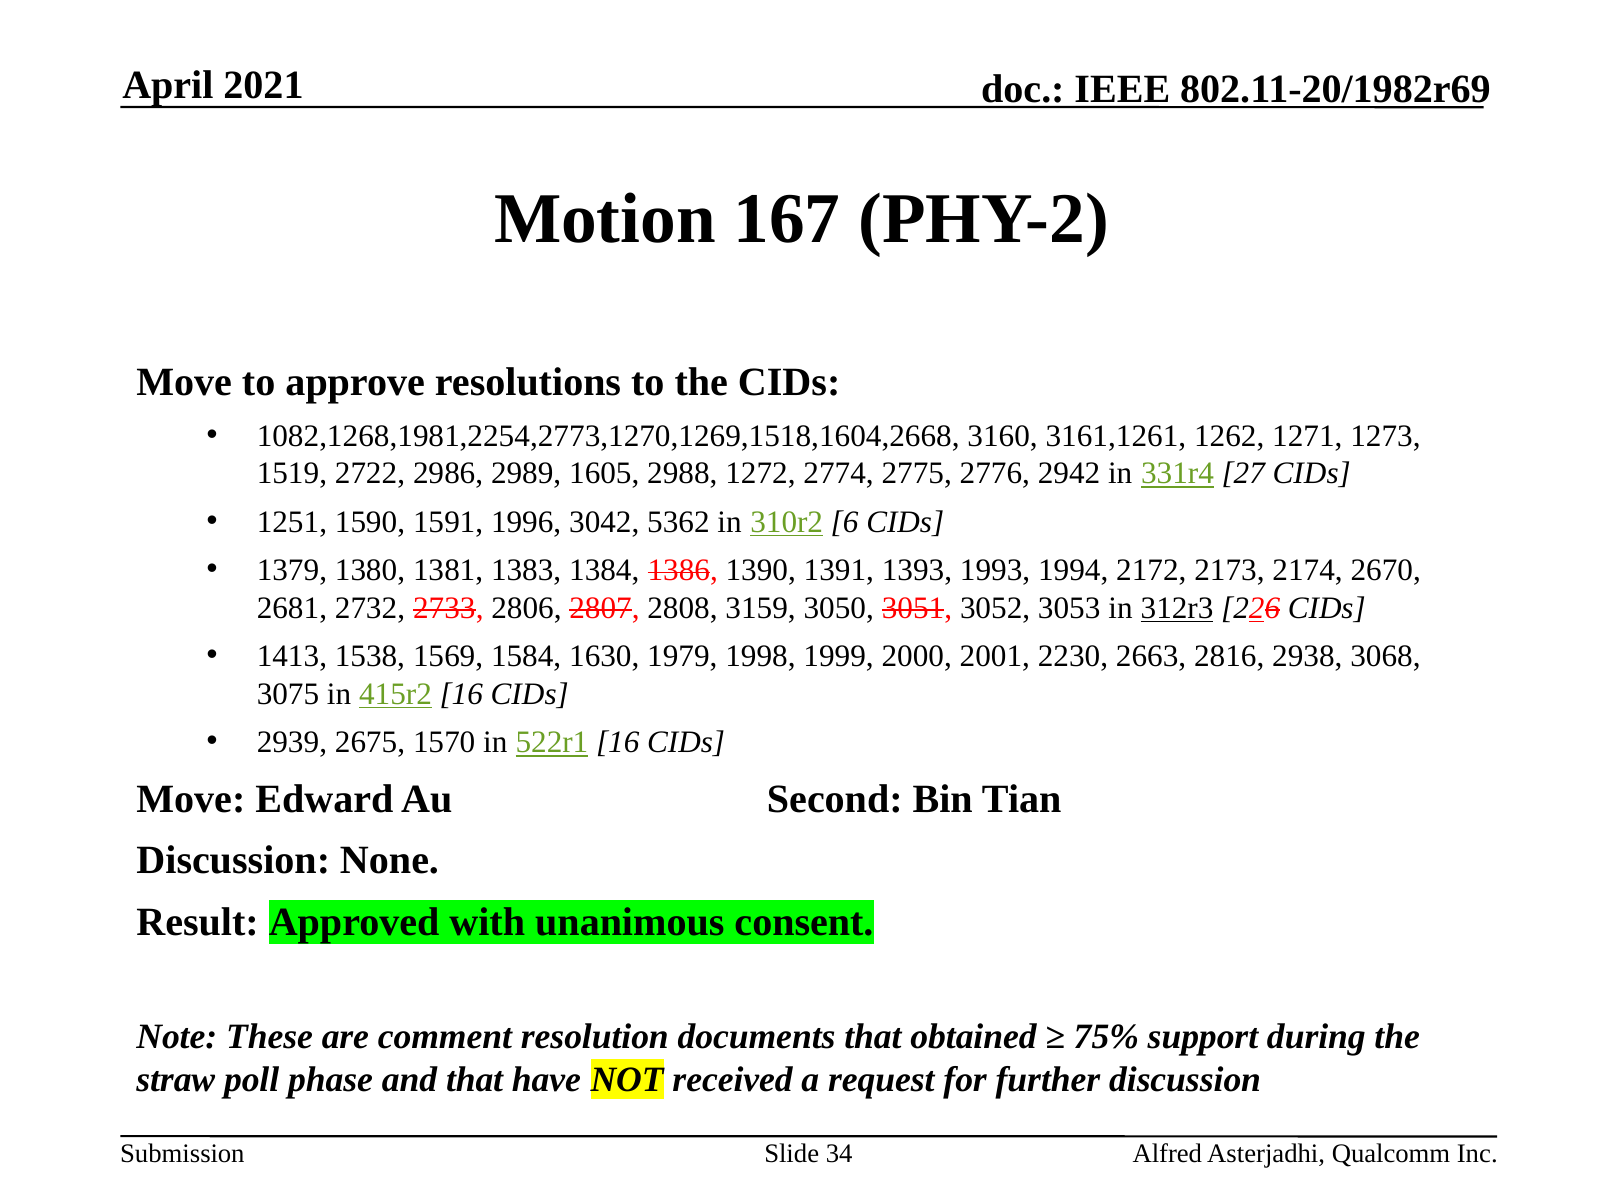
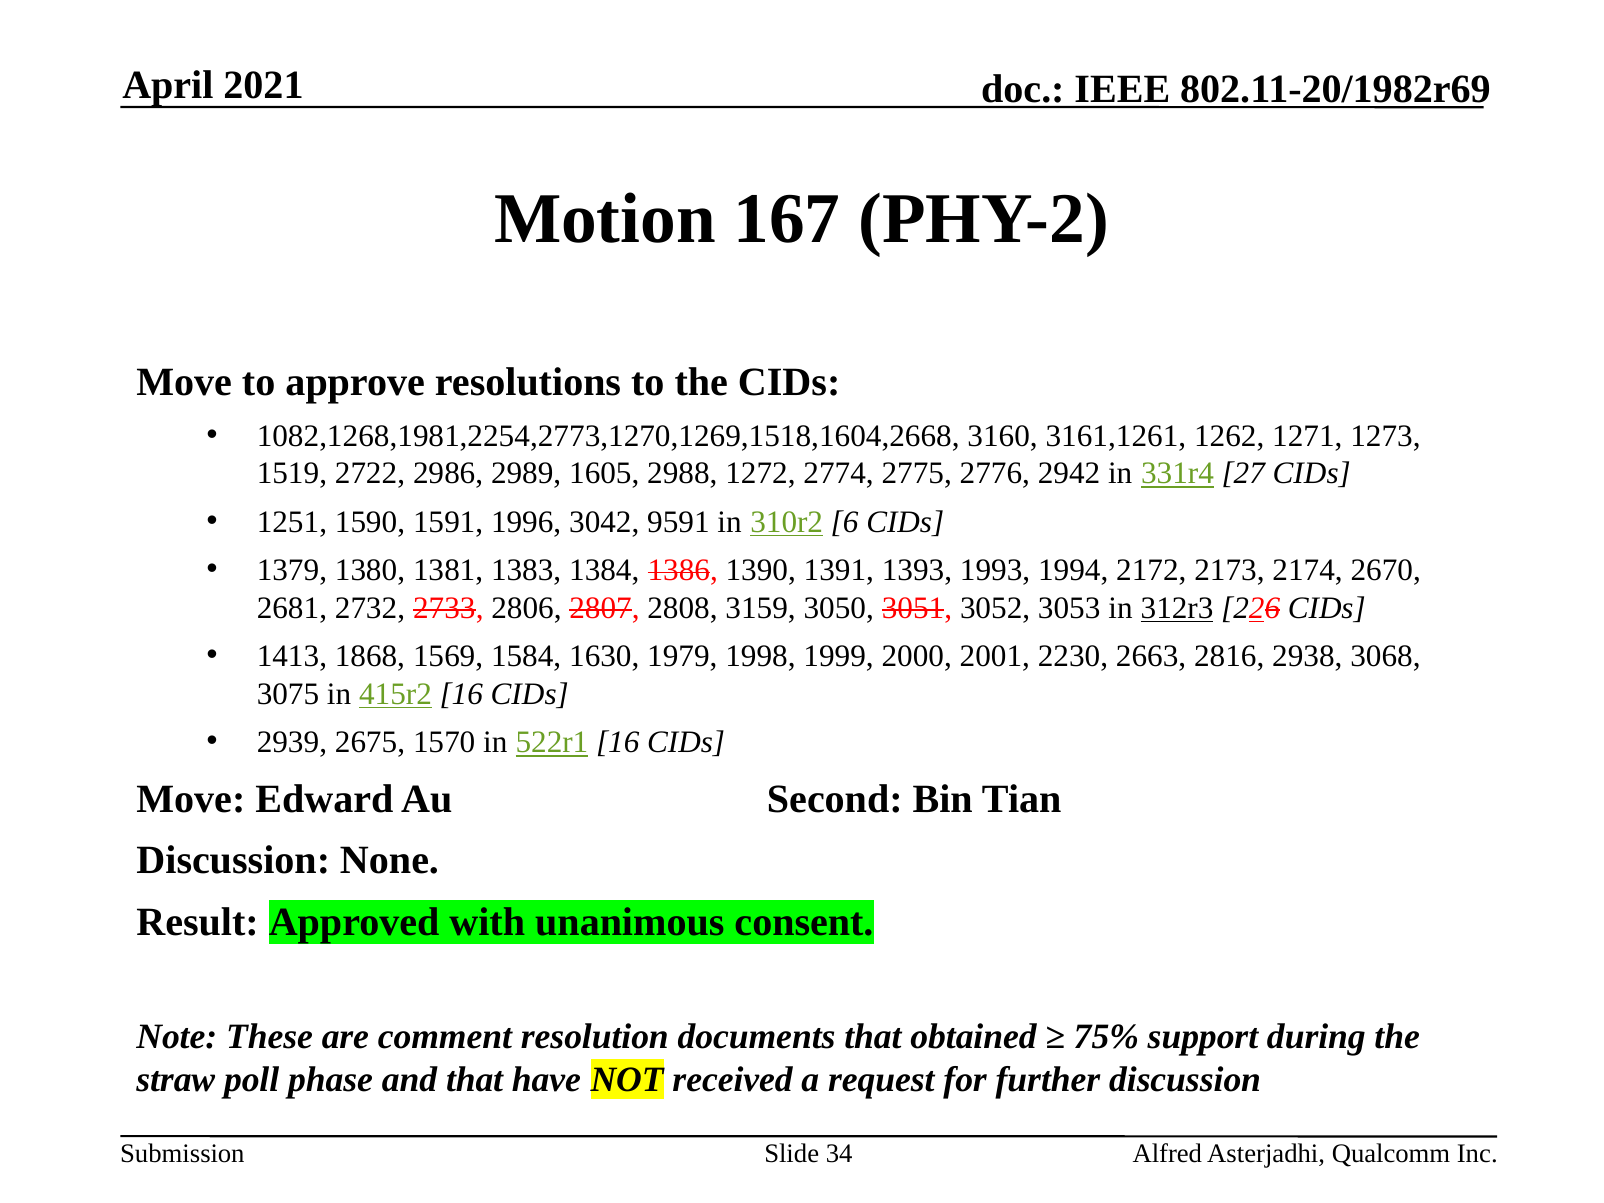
5362: 5362 -> 9591
1538: 1538 -> 1868
